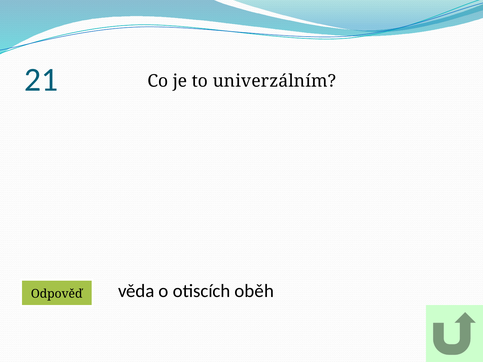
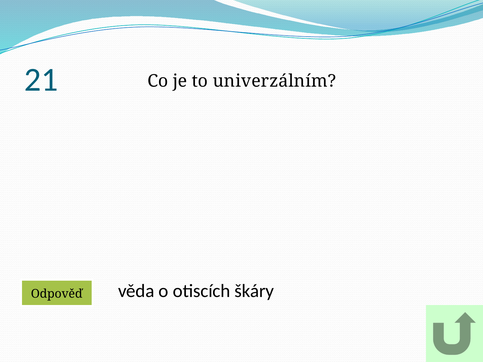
oběh: oběh -> škáry
